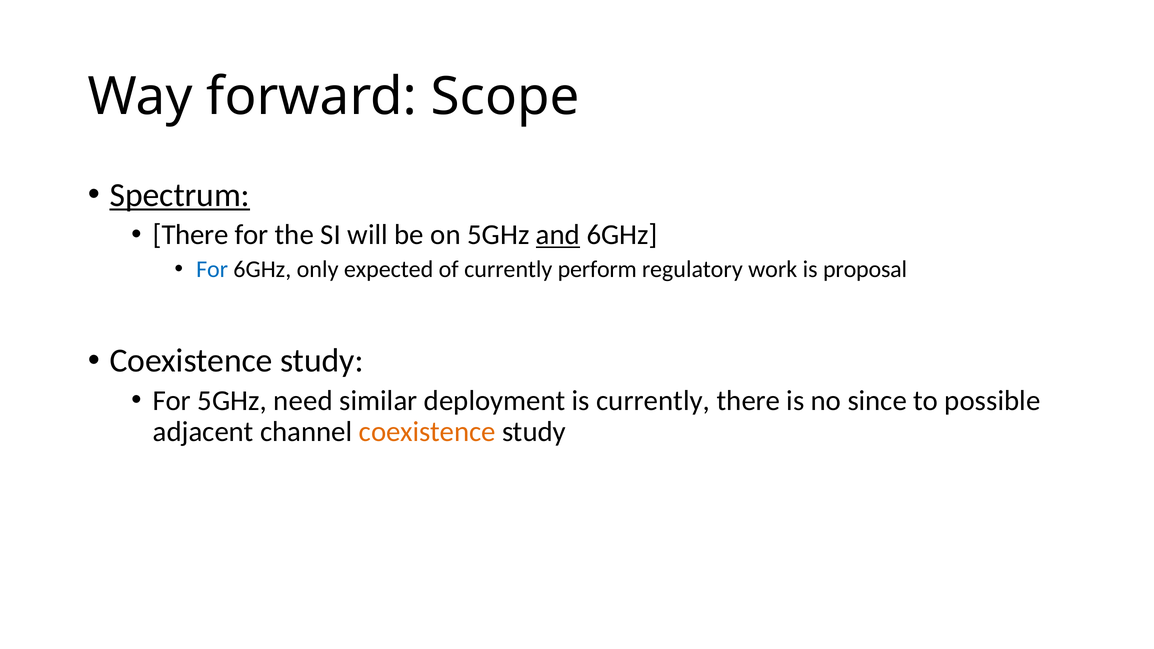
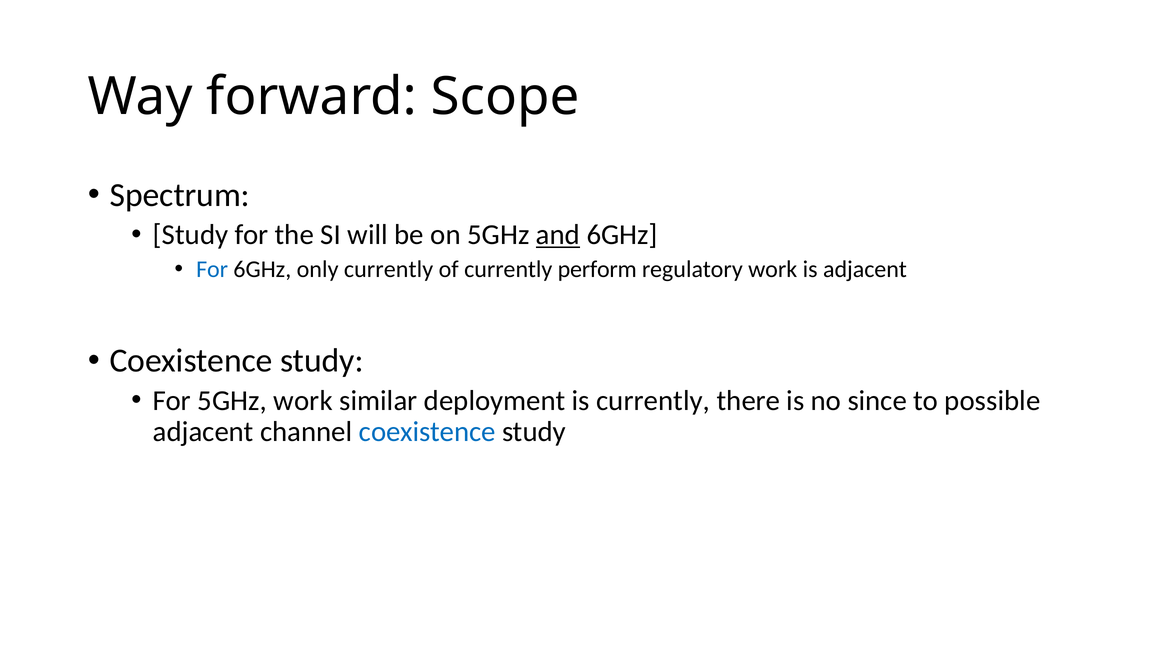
Spectrum underline: present -> none
There at (191, 235): There -> Study
only expected: expected -> currently
is proposal: proposal -> adjacent
5GHz need: need -> work
coexistence at (427, 432) colour: orange -> blue
